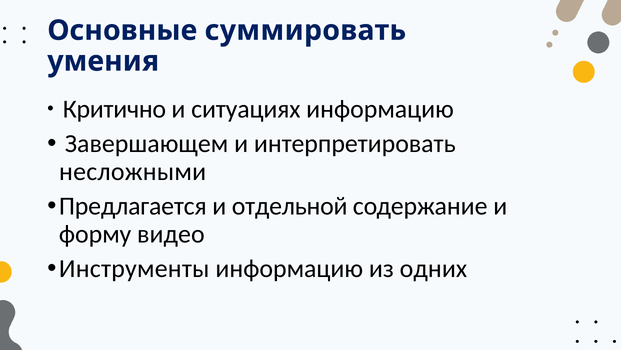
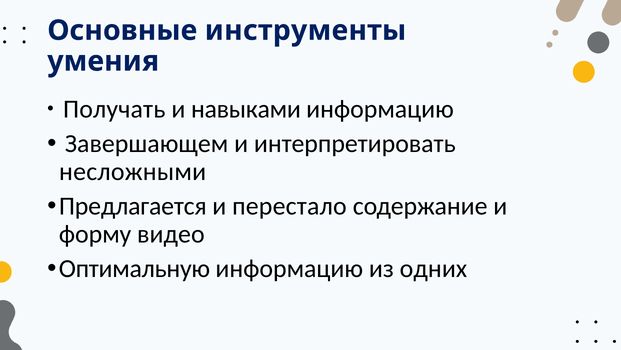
суммировать: суммировать -> инструменты
Критично: Критично -> Получать
ситуациях: ситуациях -> навыками
отдельной: отдельной -> перестало
Инструменты: Инструменты -> Оптимальную
